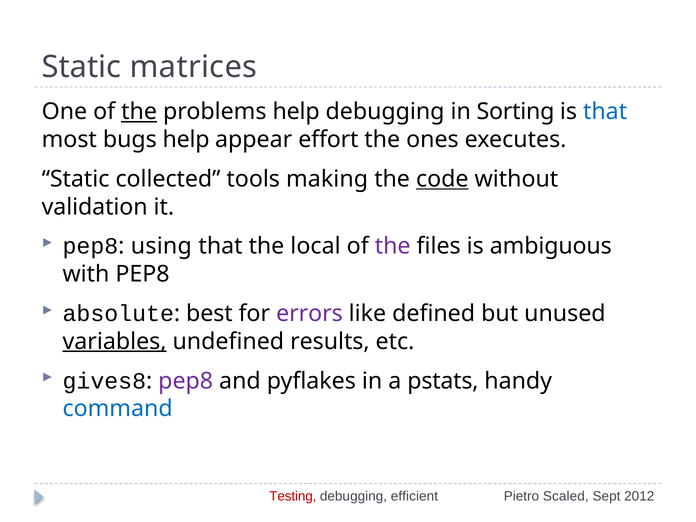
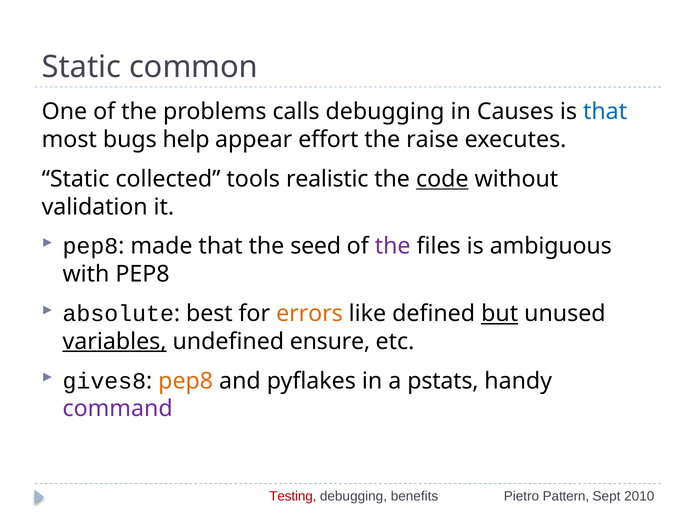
matrices: matrices -> common
the at (139, 112) underline: present -> none
problems help: help -> calls
Sorting: Sorting -> Causes
ones: ones -> raise
making: making -> realistic
using: using -> made
local: local -> seed
errors colour: purple -> orange
but underline: none -> present
results: results -> ensure
pep8 at (186, 381) colour: purple -> orange
command colour: blue -> purple
efficient: efficient -> benefits
Scaled: Scaled -> Pattern
2012: 2012 -> 2010
